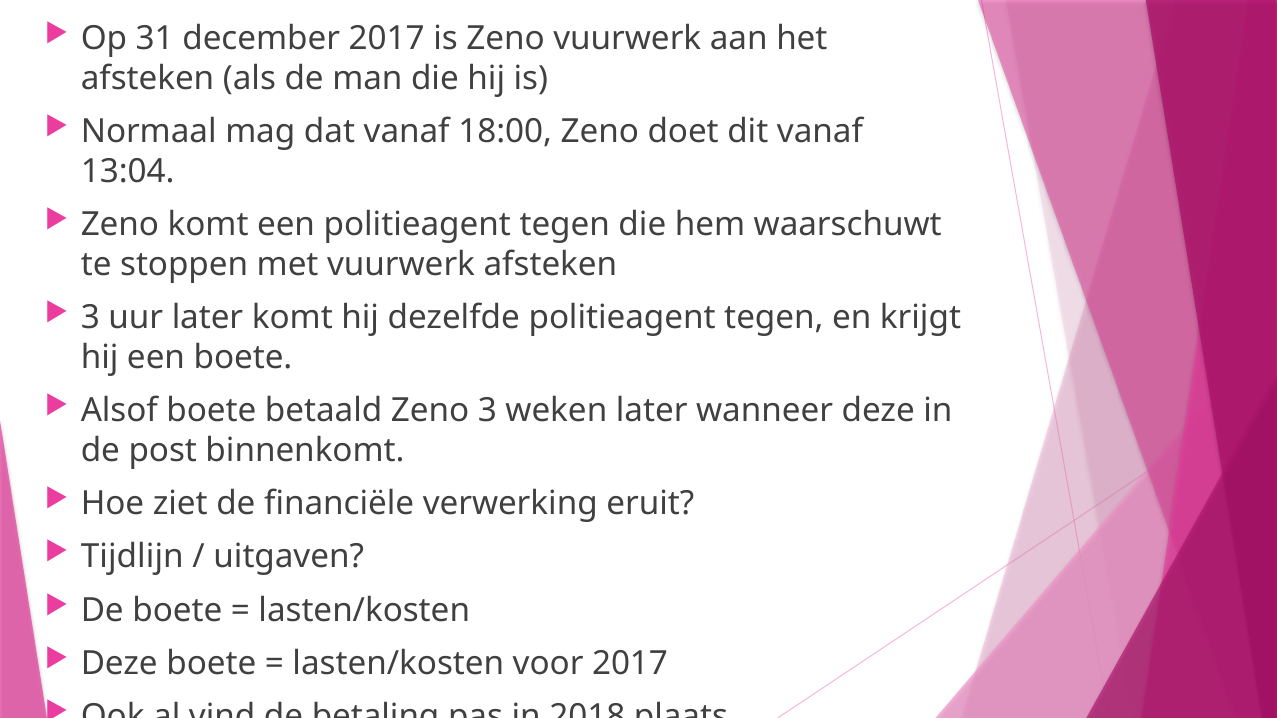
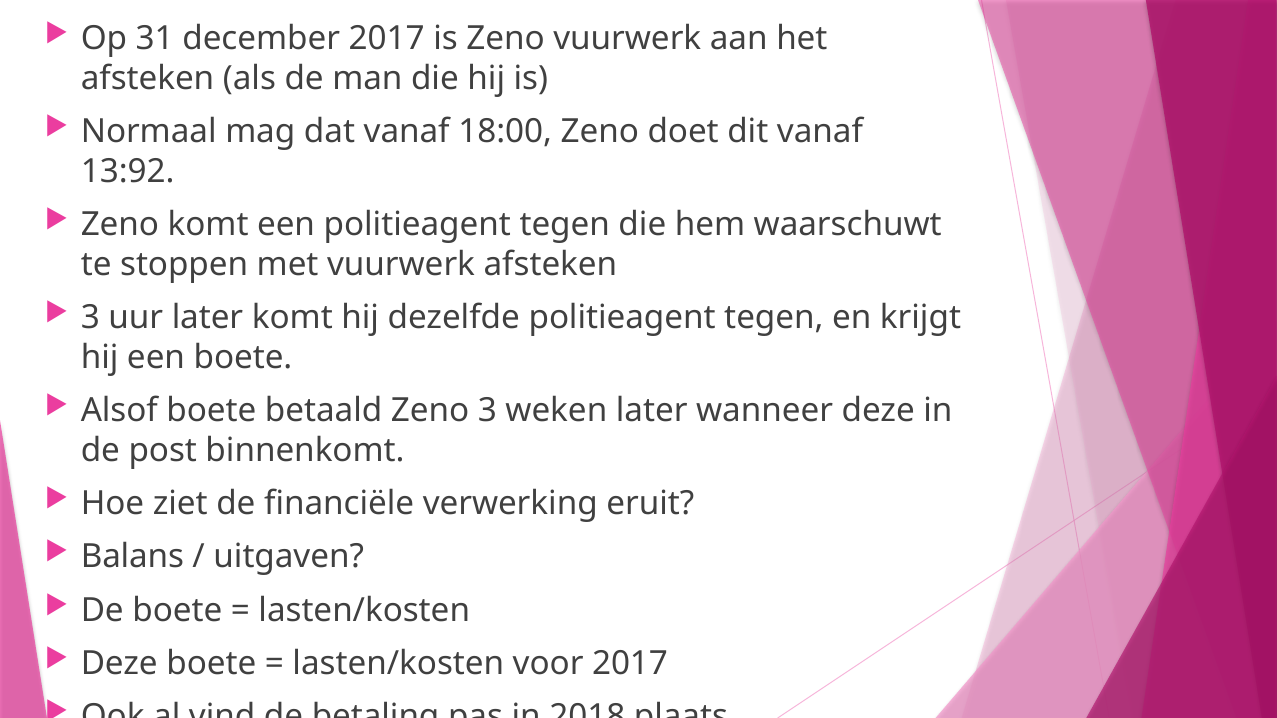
13:04: 13:04 -> 13:92
Tijdlijn: Tijdlijn -> Balans
